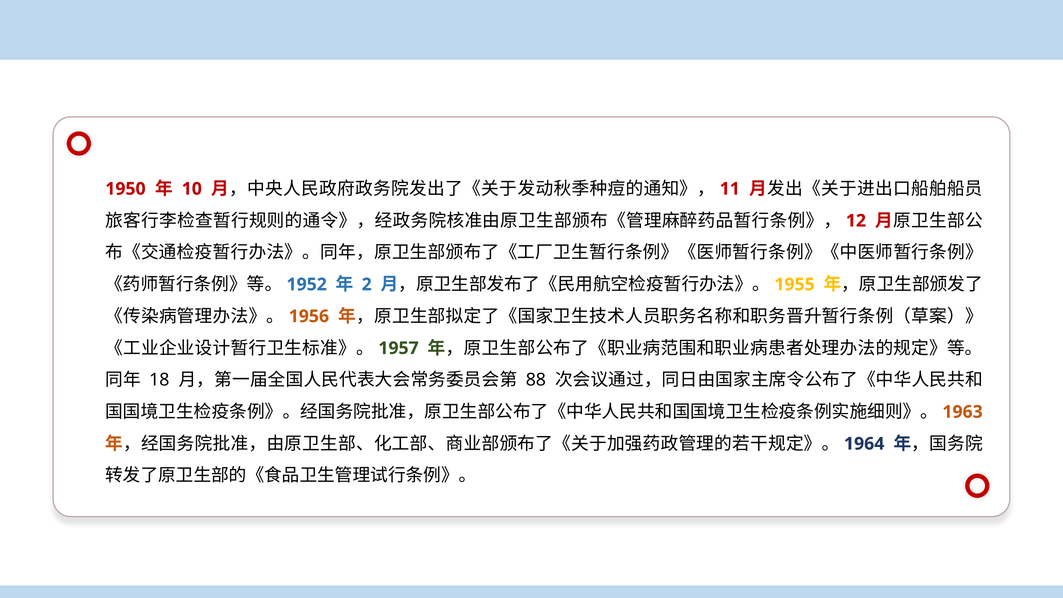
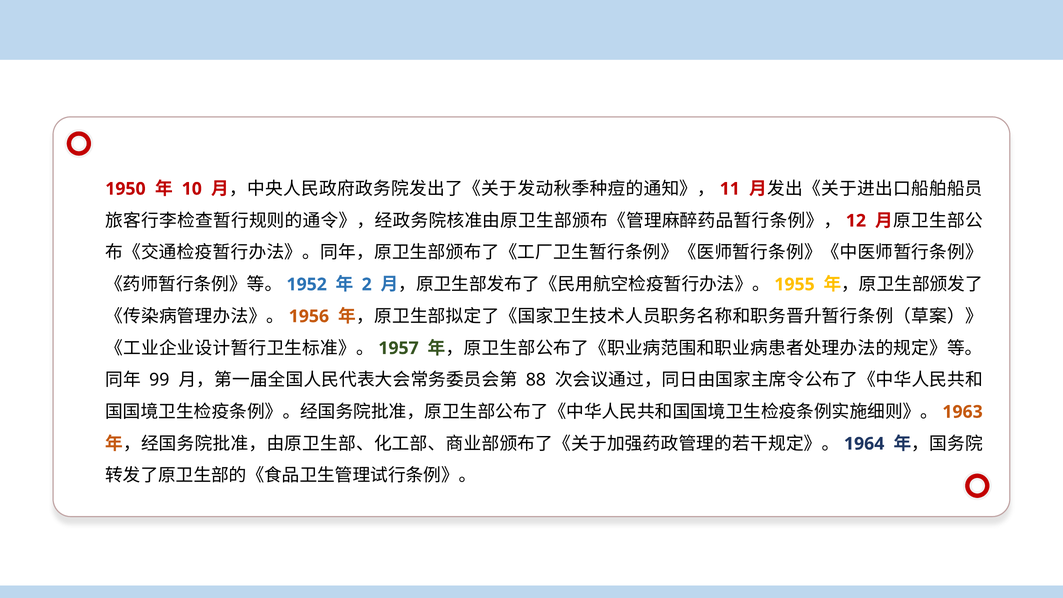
18: 18 -> 99
